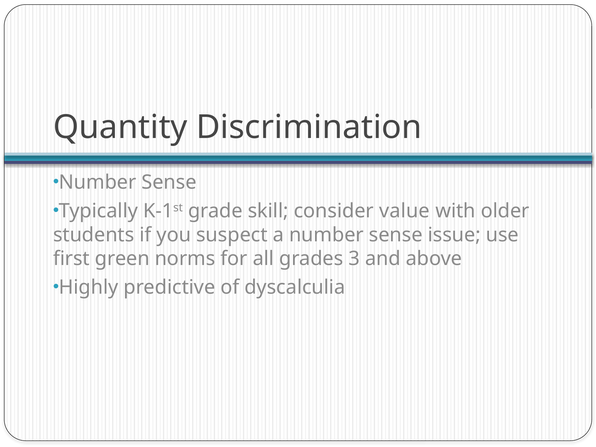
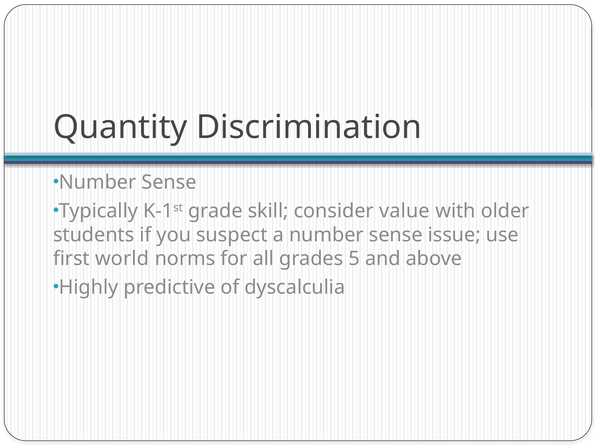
green: green -> world
3: 3 -> 5
